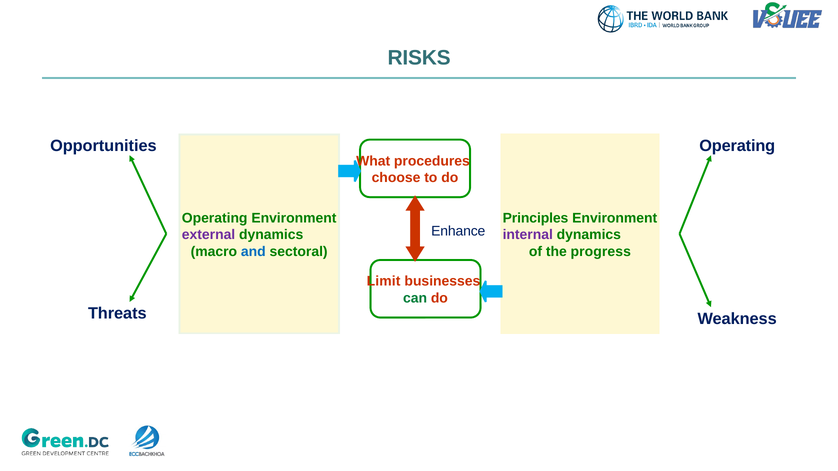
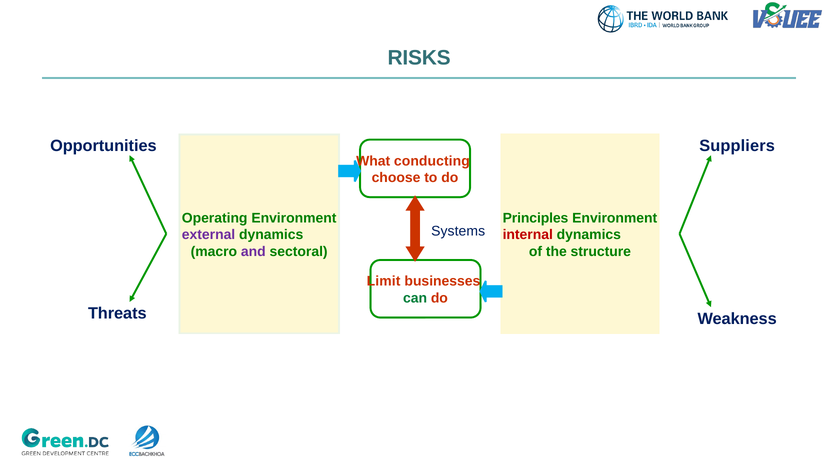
Operating at (737, 146): Operating -> Suppliers
procedures: procedures -> conducting
Enhance: Enhance -> Systems
internal colour: purple -> red
and colour: blue -> purple
progress: progress -> structure
